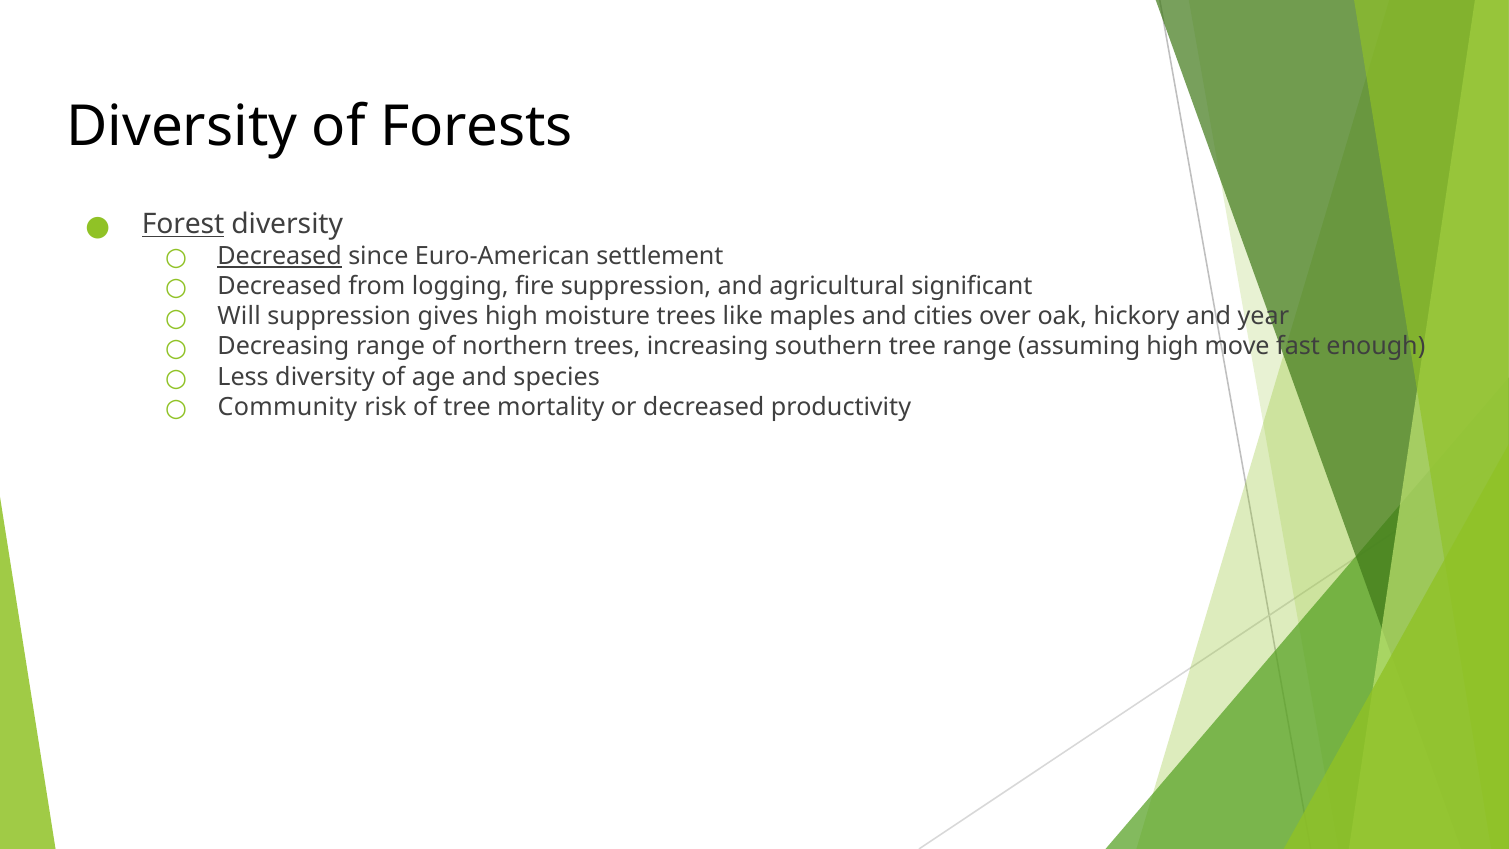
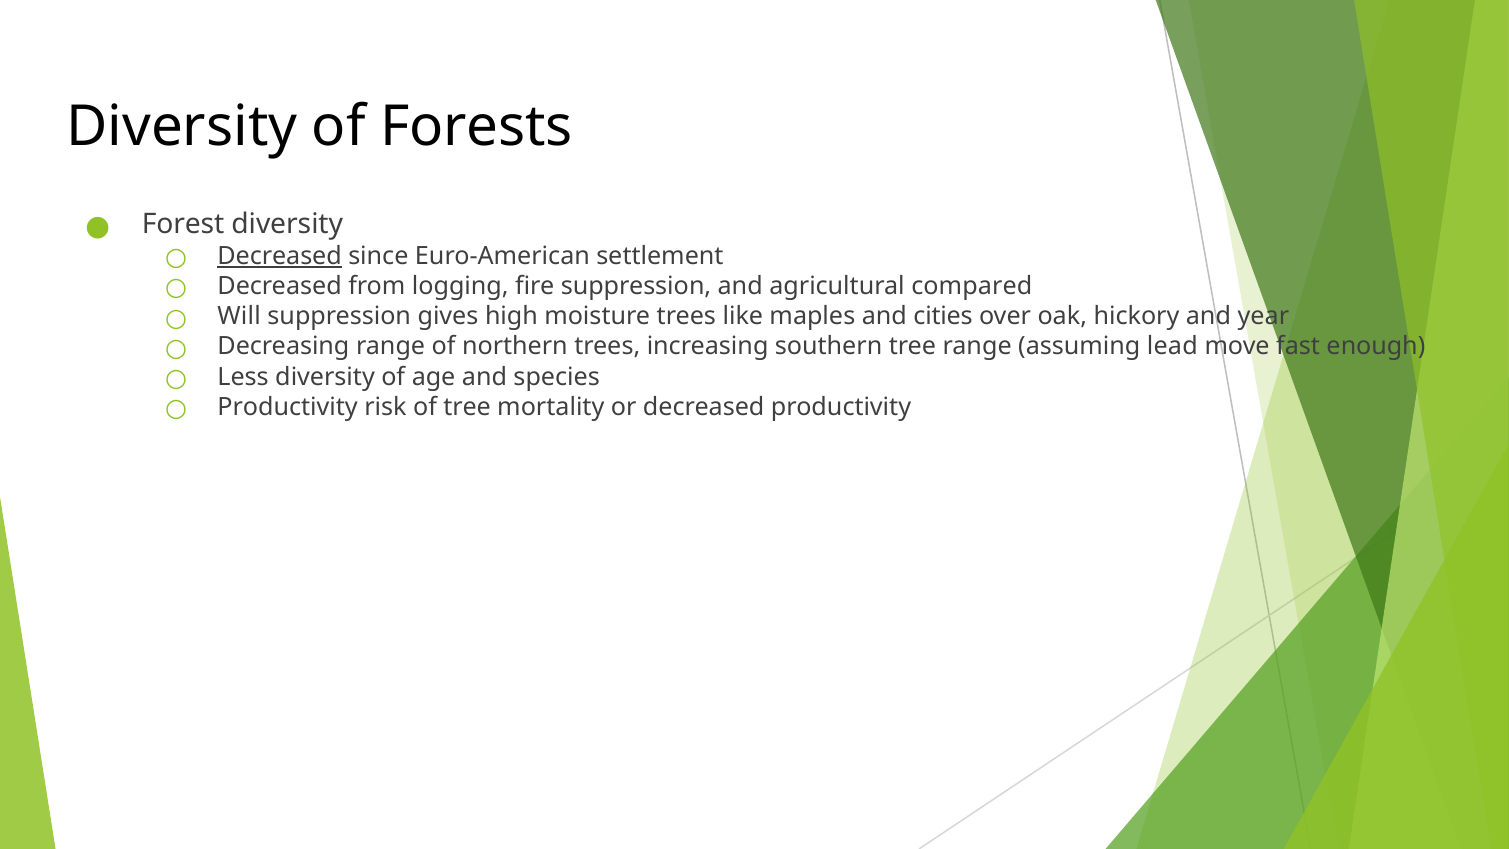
Forest underline: present -> none
significant: significant -> compared
assuming high: high -> lead
Community at (287, 407): Community -> Productivity
